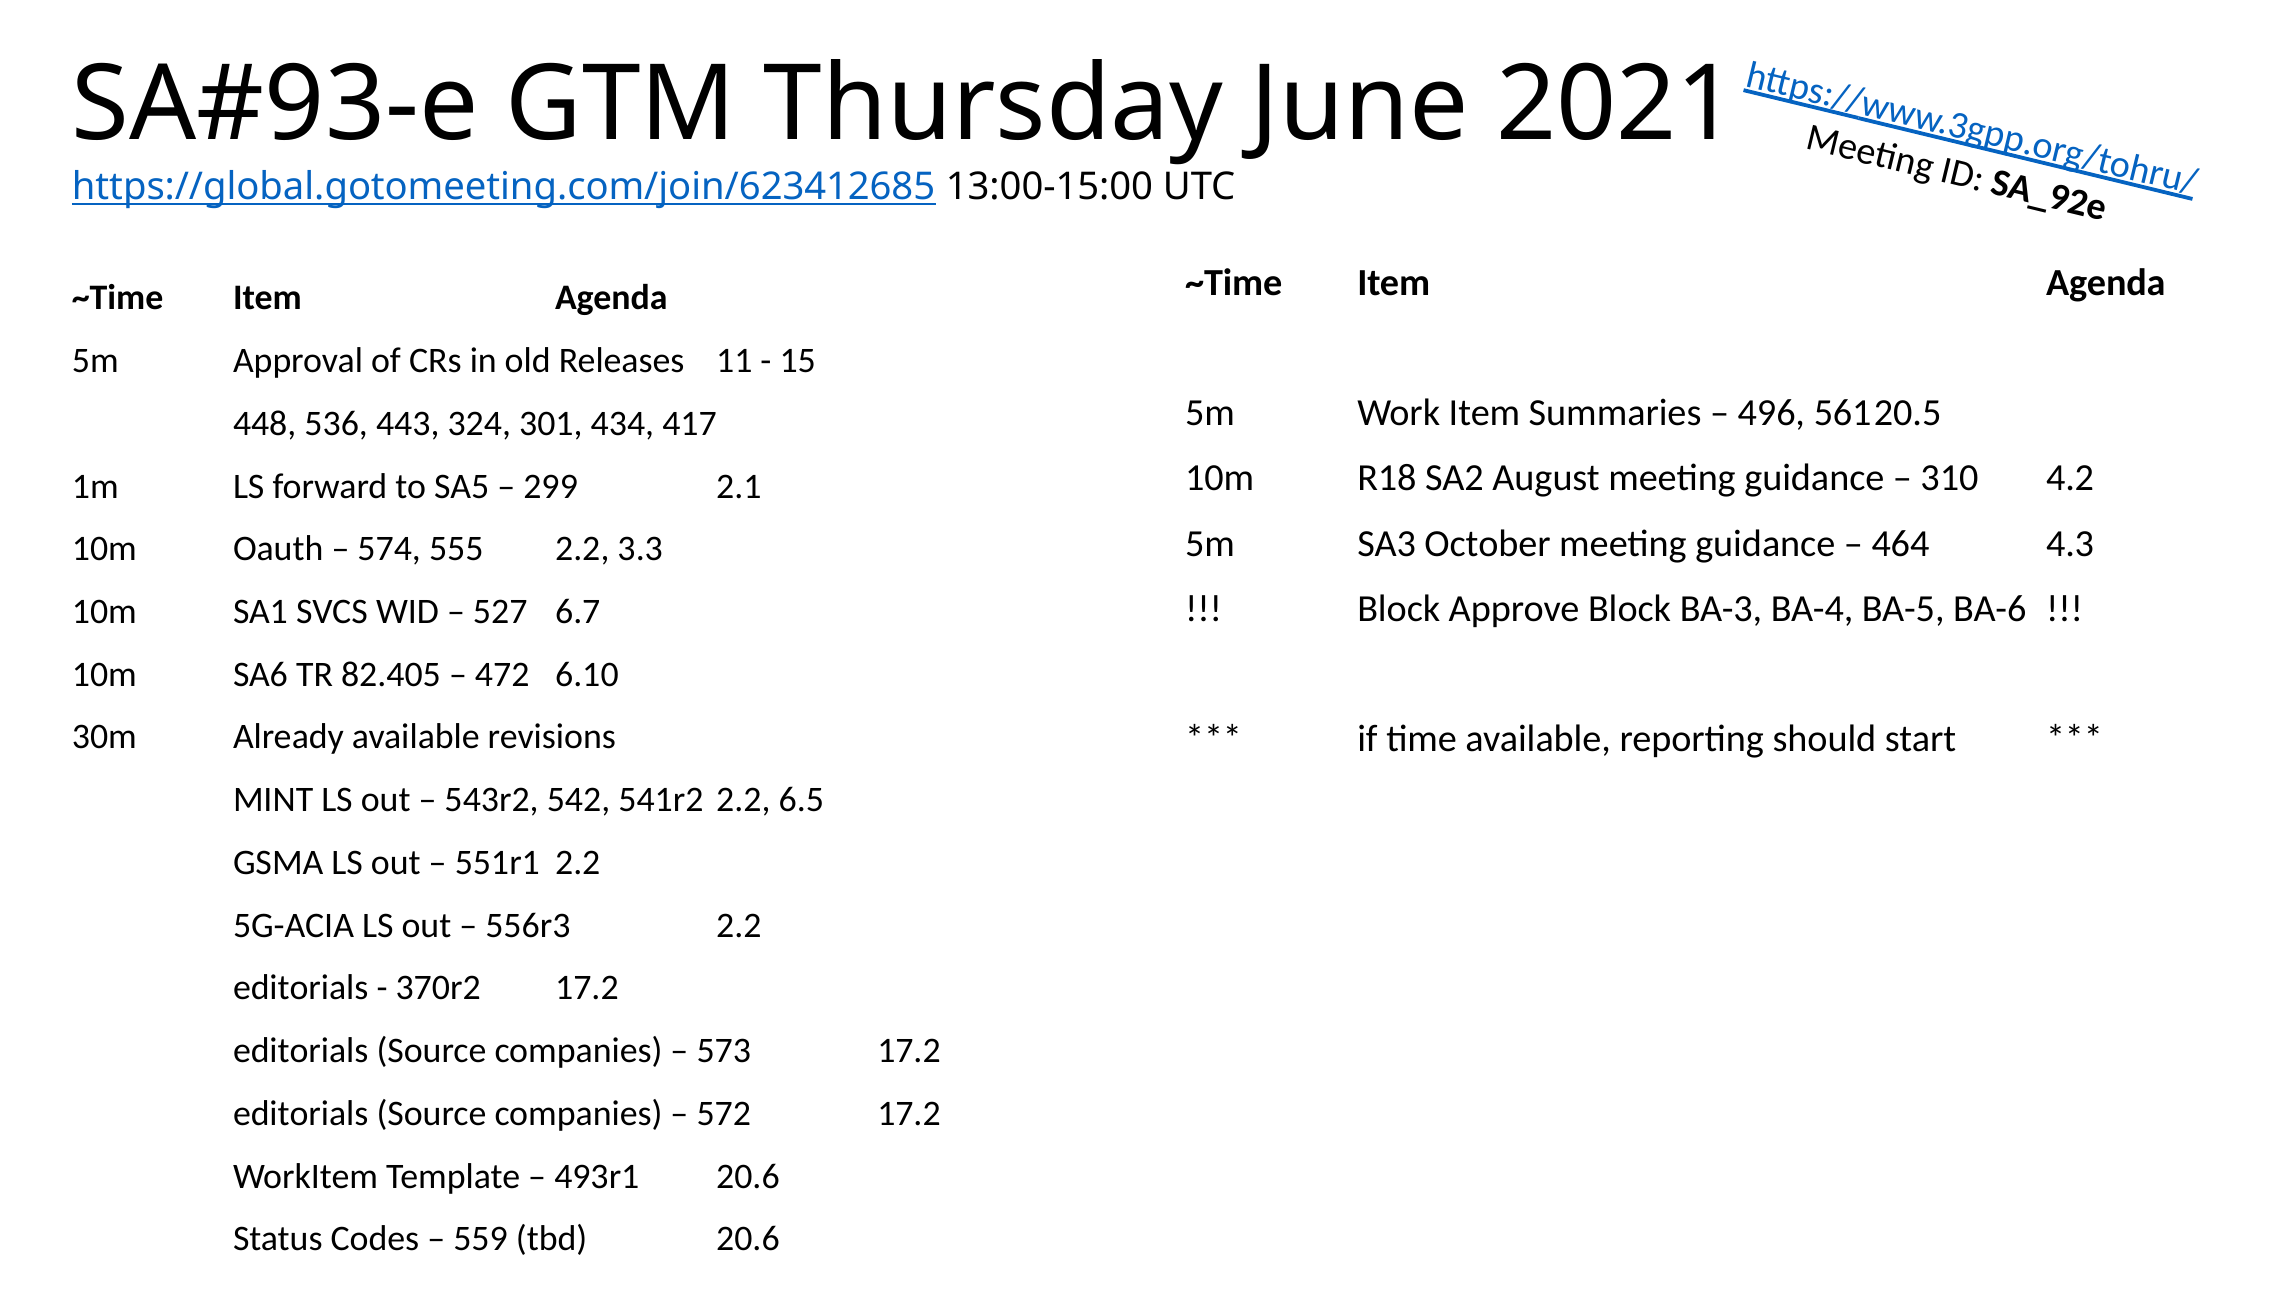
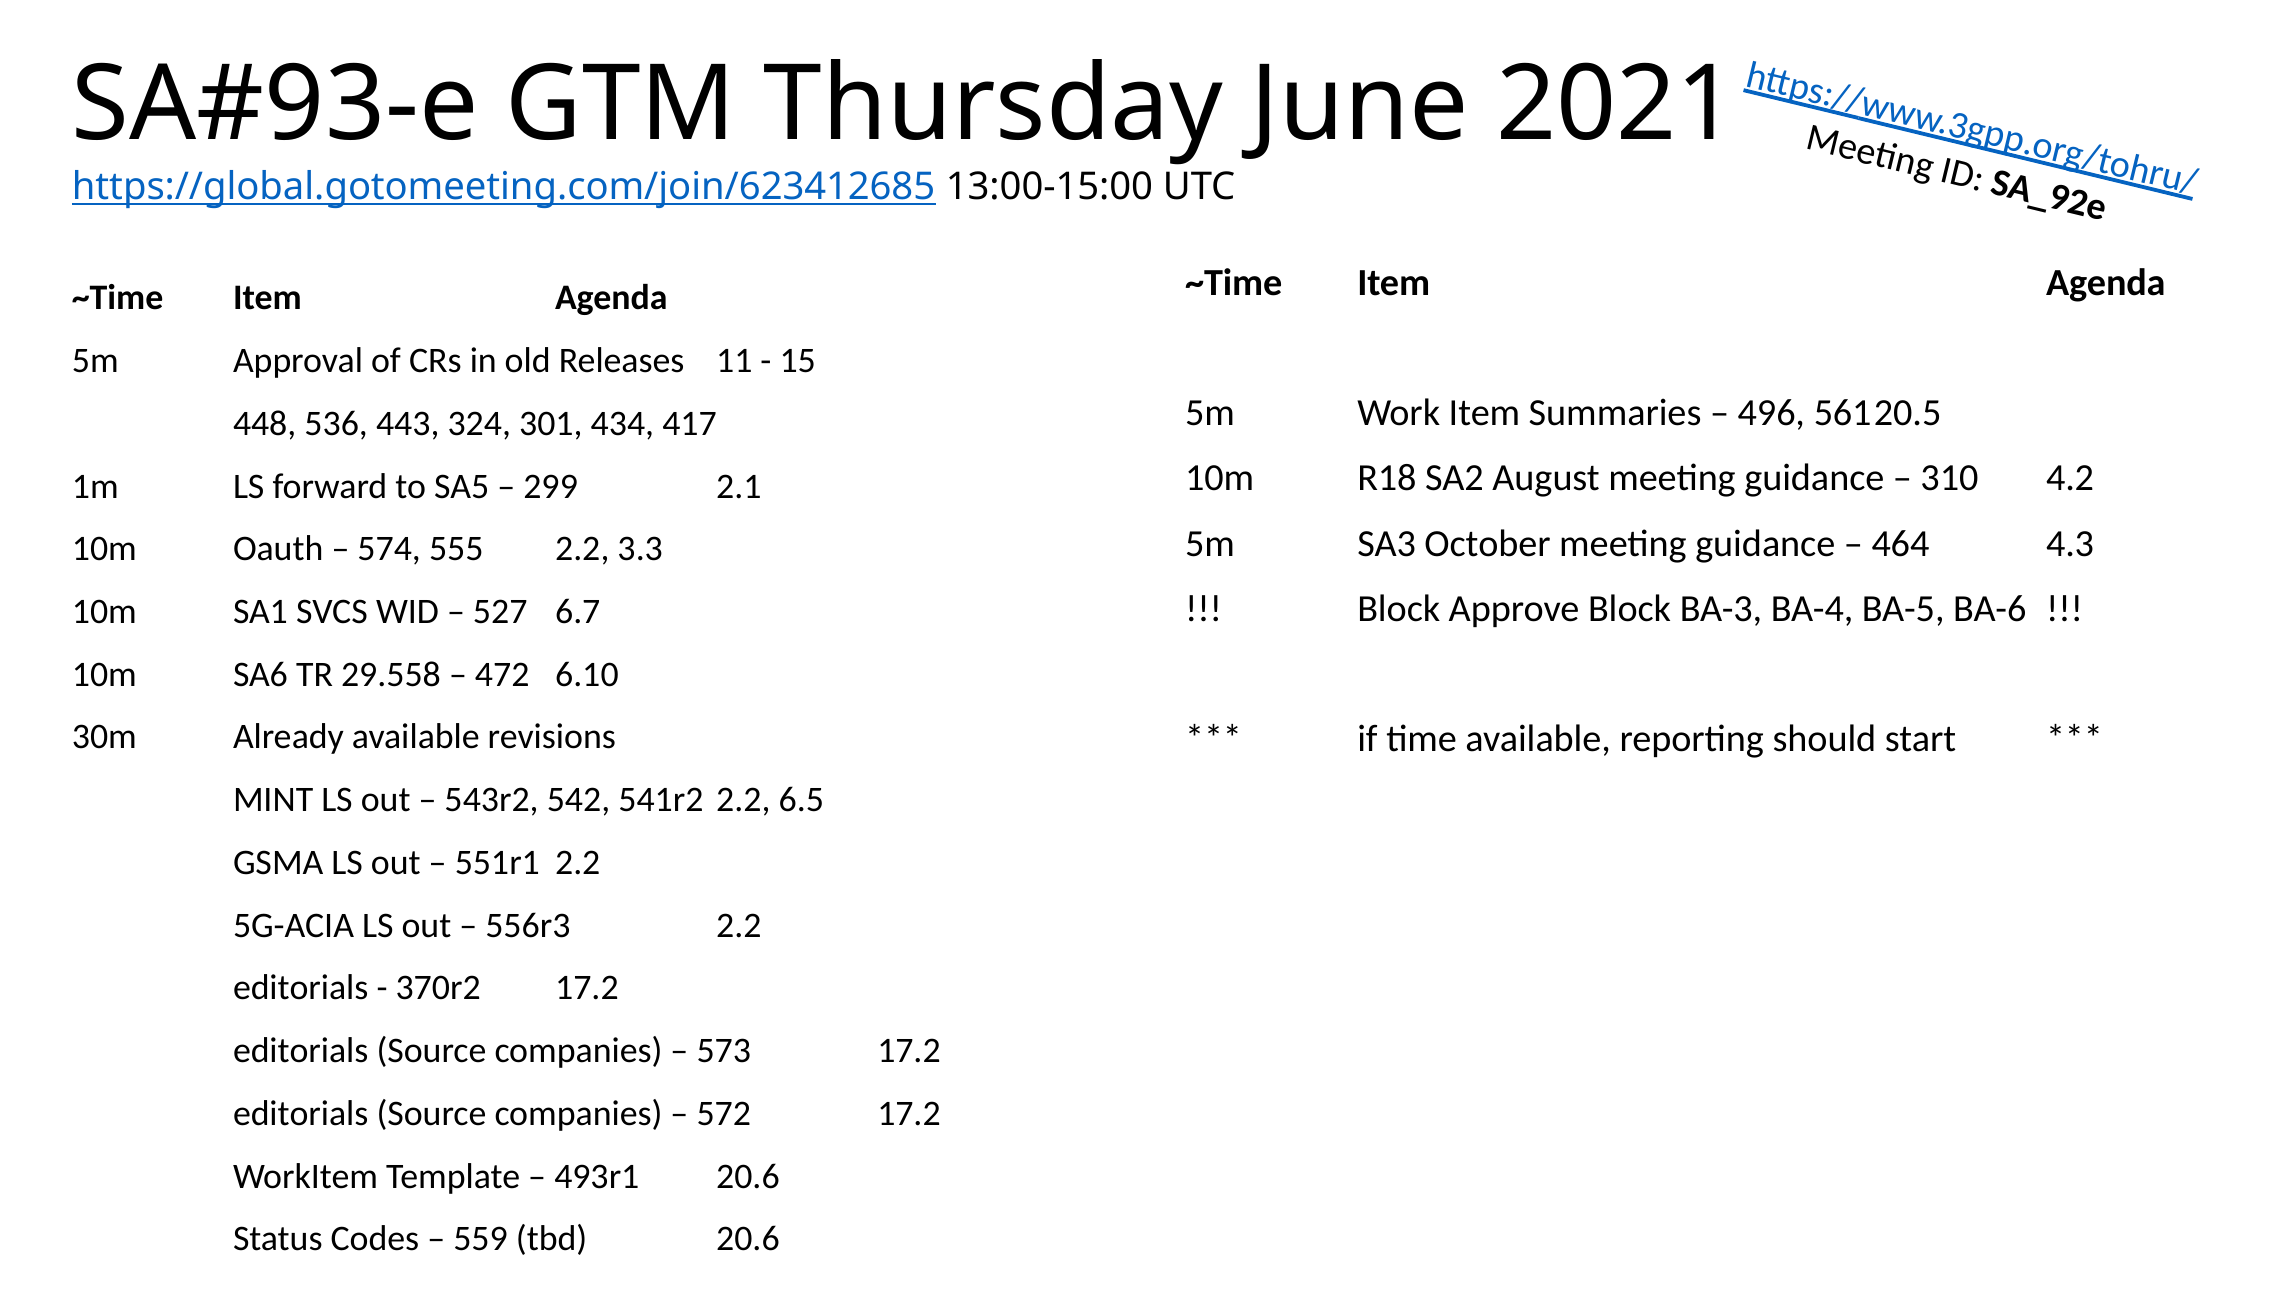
82.405: 82.405 -> 29.558
